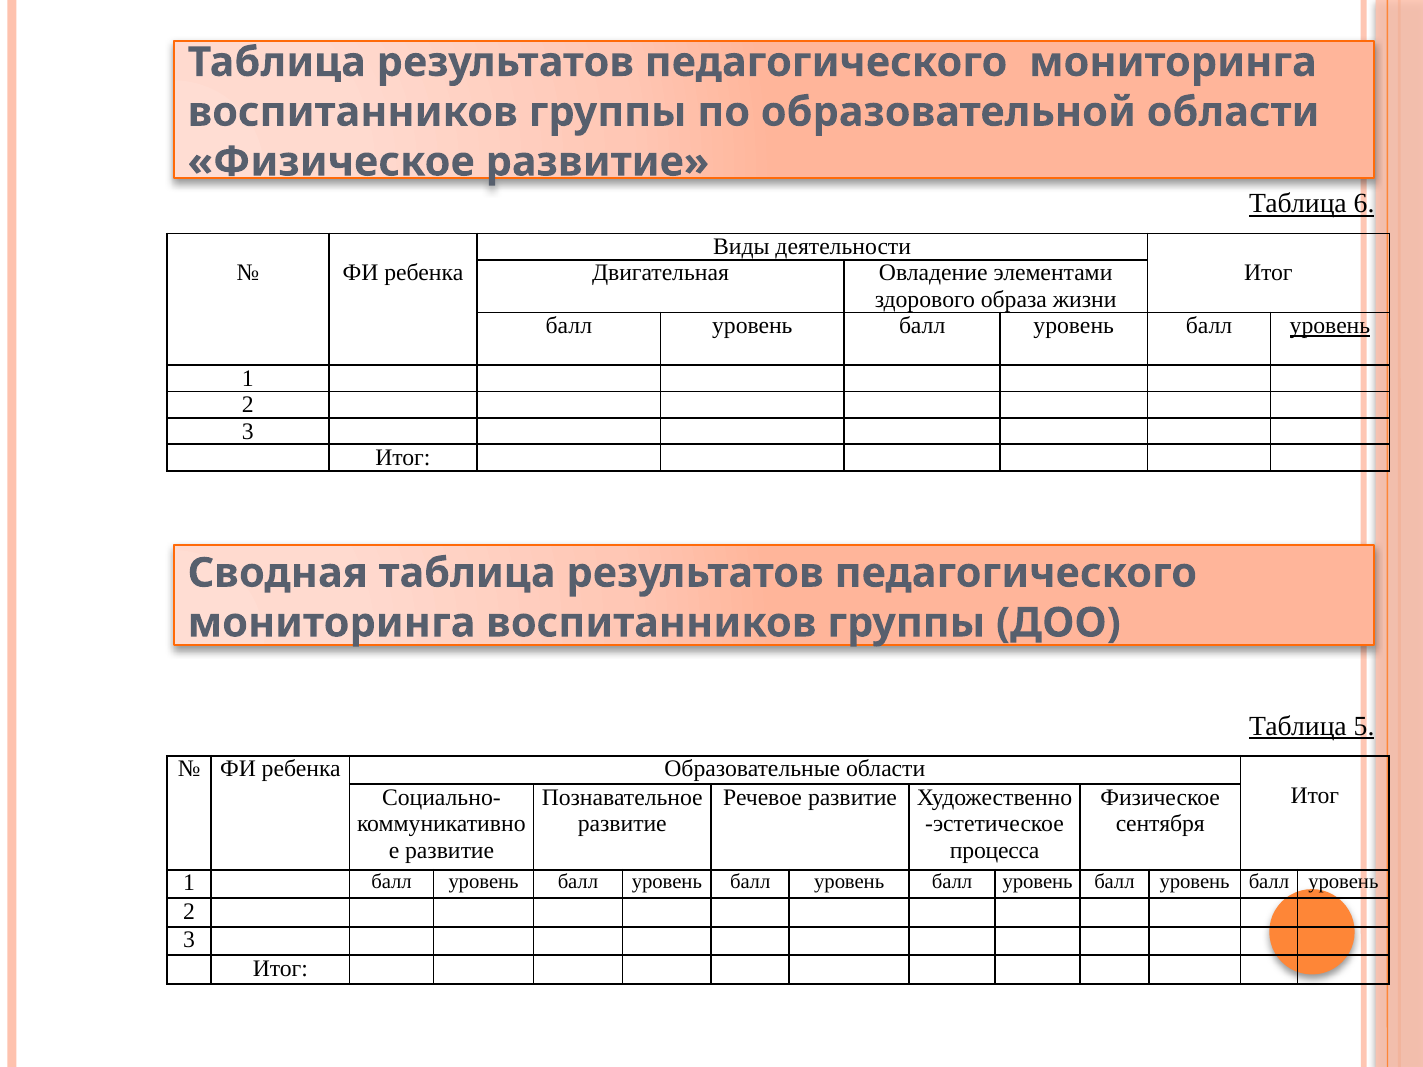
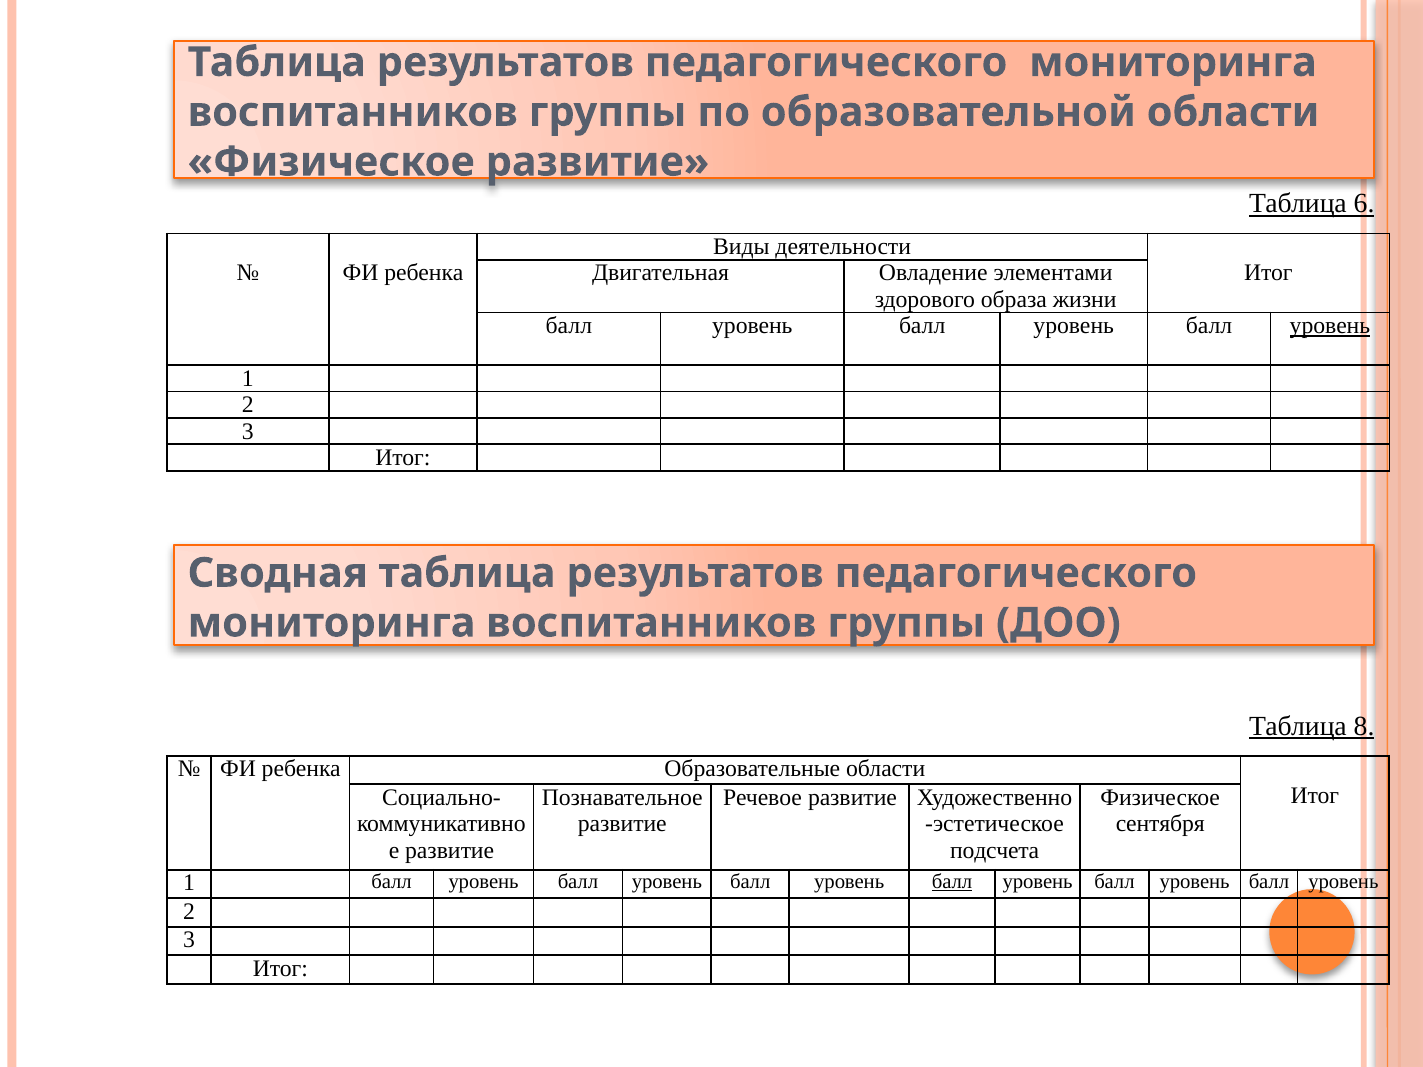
5: 5 -> 8
процесса: процесса -> подсчета
балл at (952, 882) underline: none -> present
